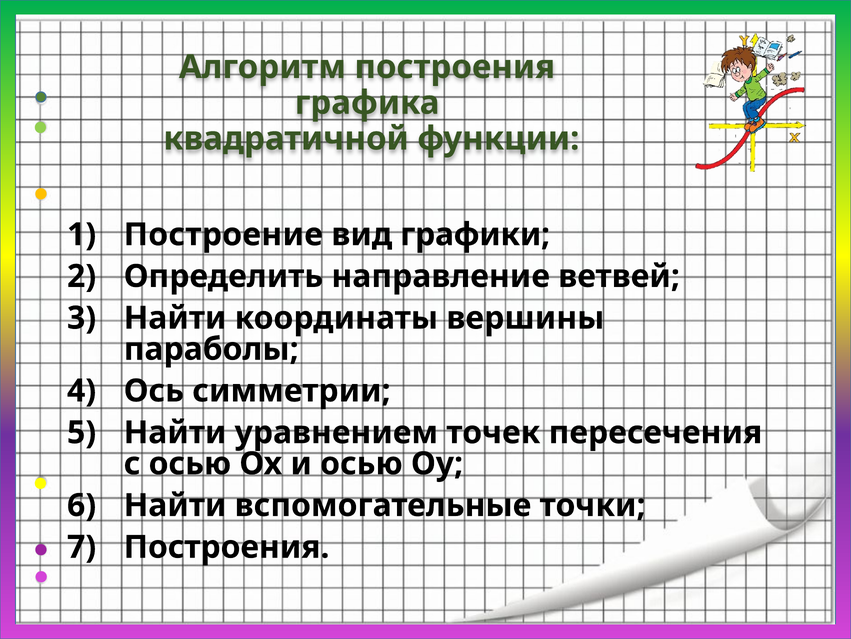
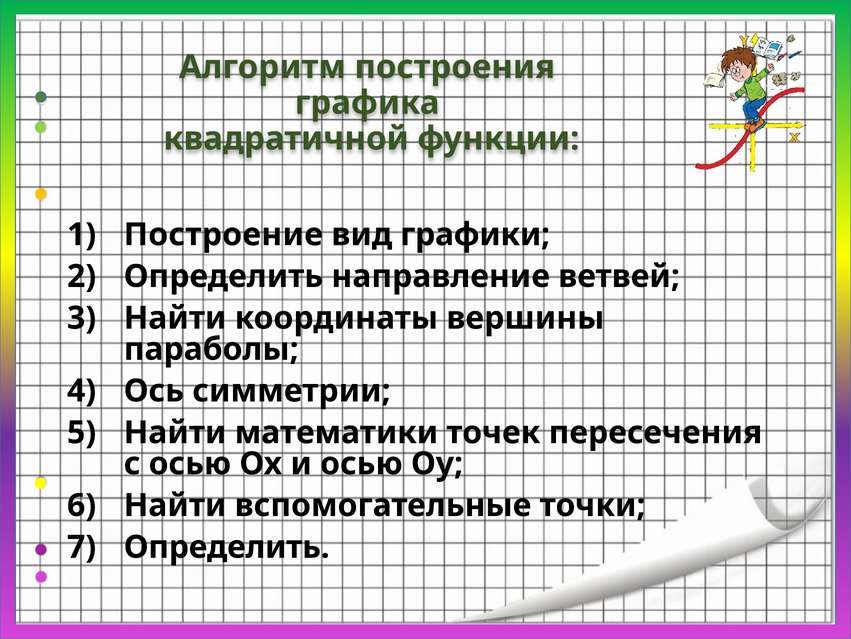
уравнением: уравнением -> математики
Построения at (227, 547): Построения -> Определить
